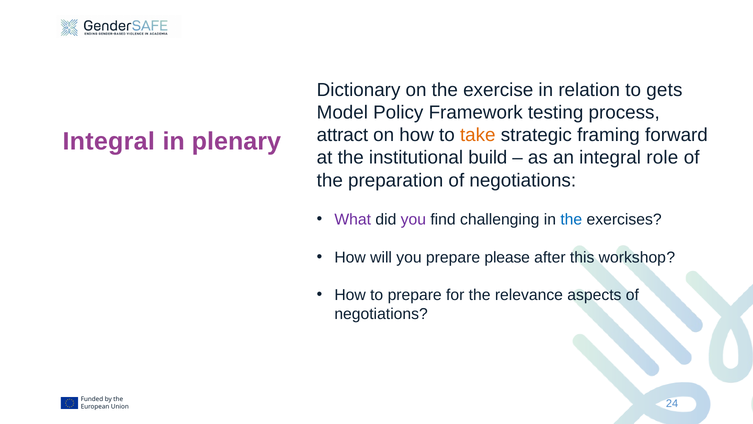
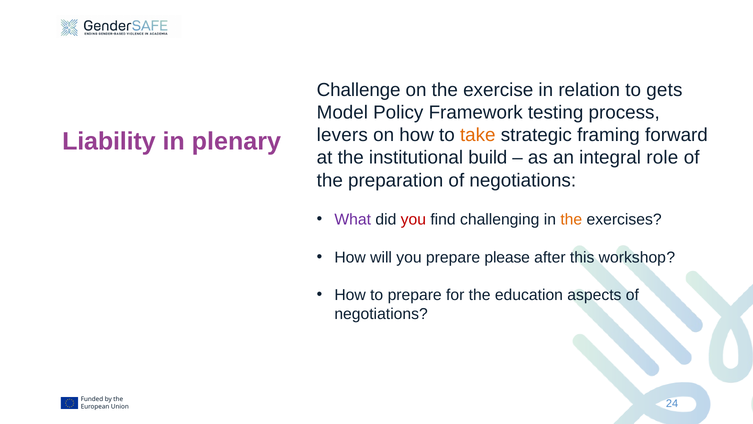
Dictionary: Dictionary -> Challenge
attract: attract -> levers
Integral at (109, 142): Integral -> Liability
you at (413, 219) colour: purple -> red
the at (571, 219) colour: blue -> orange
relevance: relevance -> education
